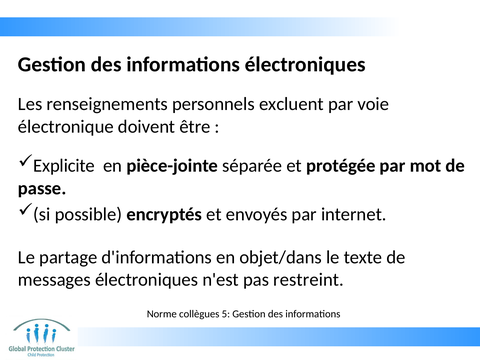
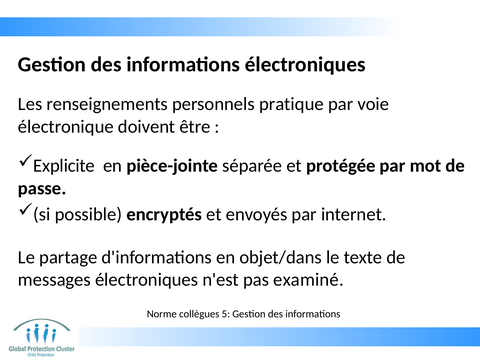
excluent: excluent -> pratique
restreint: restreint -> examiné
